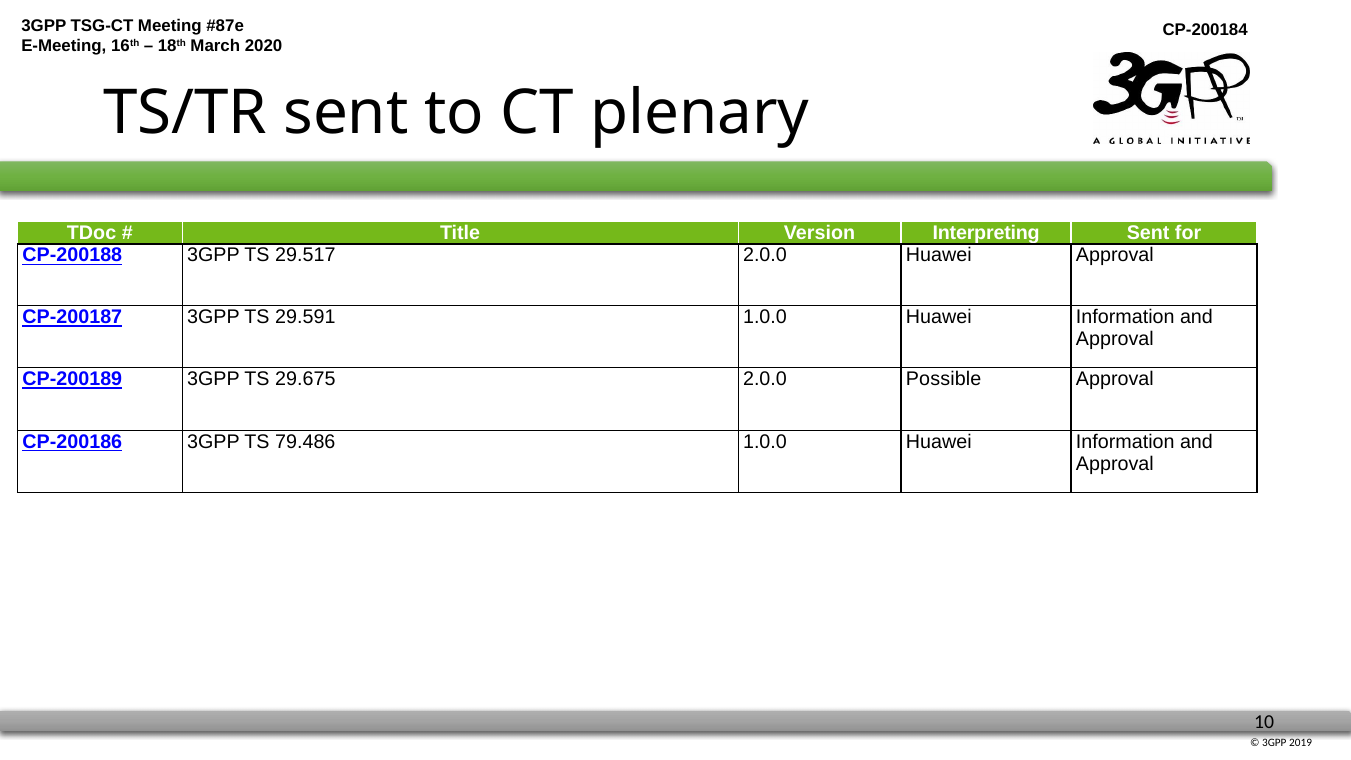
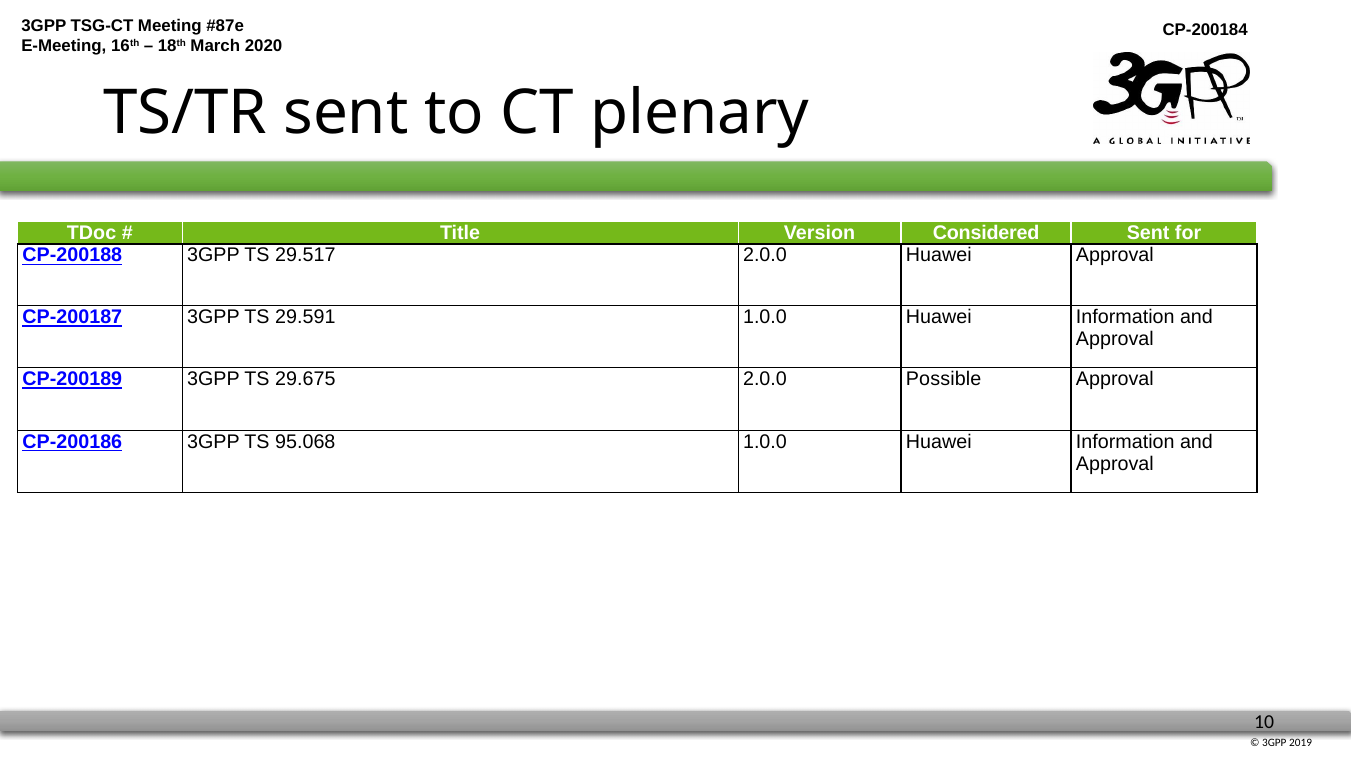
Interpreting: Interpreting -> Considered
79.486: 79.486 -> 95.068
